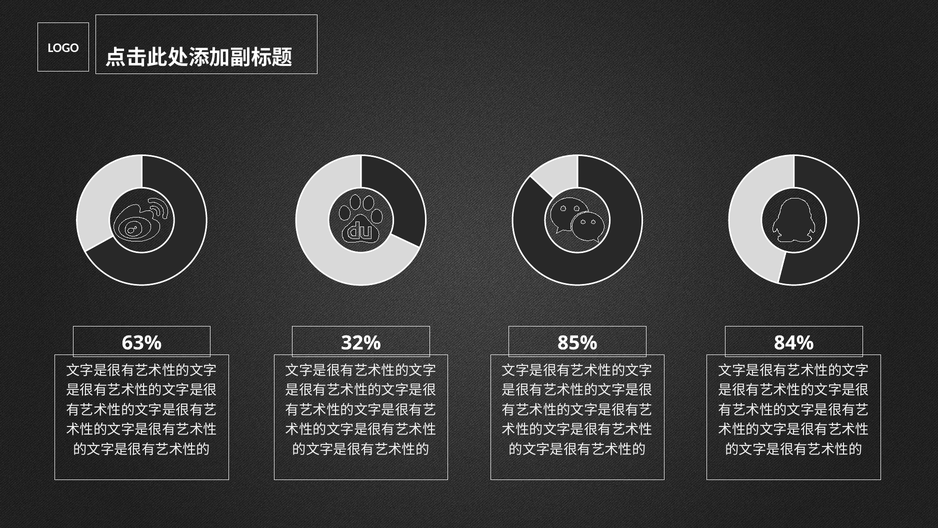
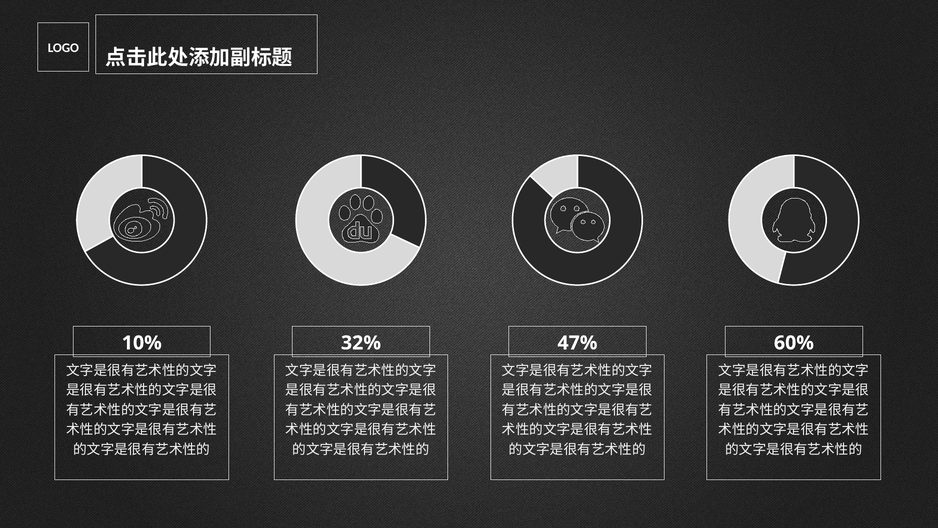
63%: 63% -> 10%
85%: 85% -> 47%
84%: 84% -> 60%
